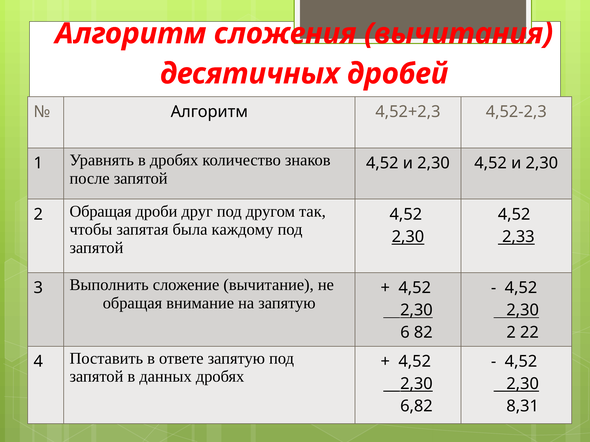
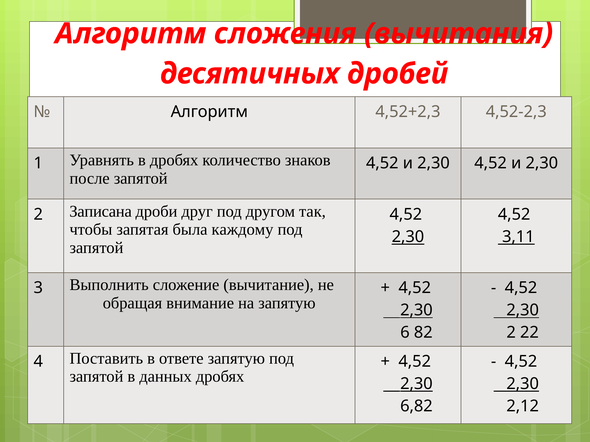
2 Обращая: Обращая -> Записана
2,33: 2,33 -> 3,11
8,31: 8,31 -> 2,12
